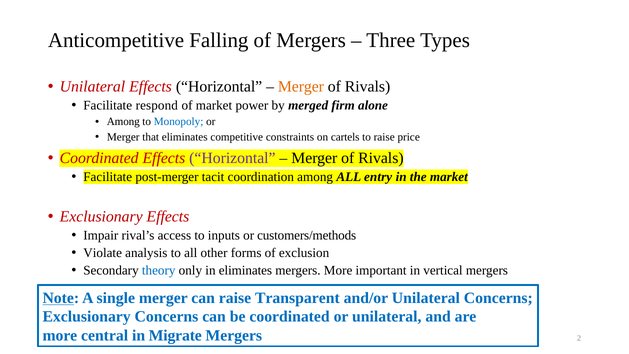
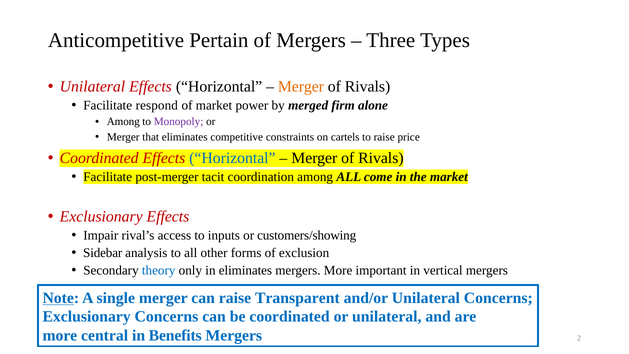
Falling: Falling -> Pertain
Monopoly colour: blue -> purple
Horizontal at (232, 158) colour: purple -> blue
entry: entry -> come
customers/methods: customers/methods -> customers/showing
Violate: Violate -> Sidebar
Migrate: Migrate -> Benefits
